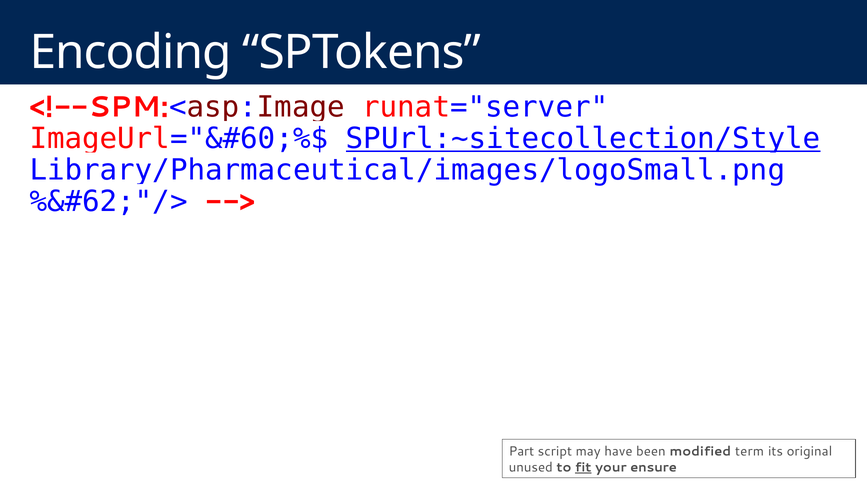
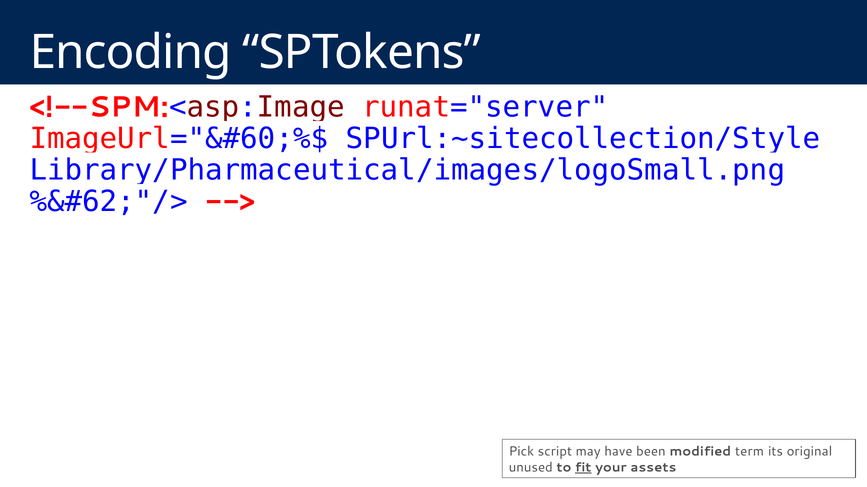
SPUrl:~sitecollection/Style underline: present -> none
Part: Part -> Pick
ensure: ensure -> assets
